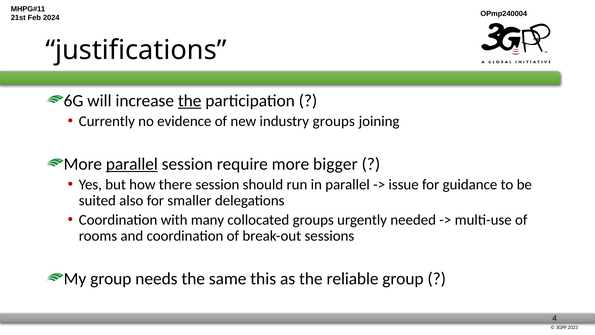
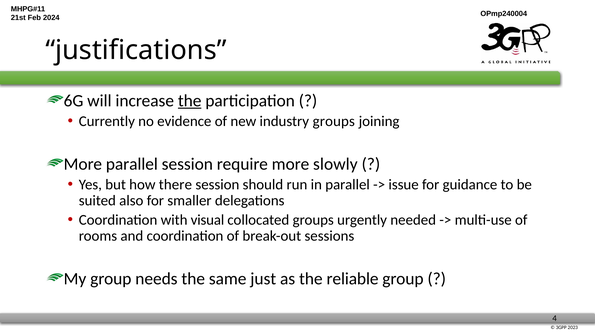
parallel at (132, 164) underline: present -> none
bigger: bigger -> slowly
many: many -> visual
this: this -> just
